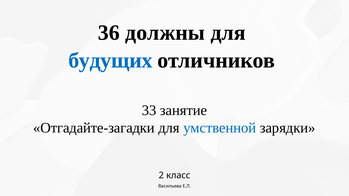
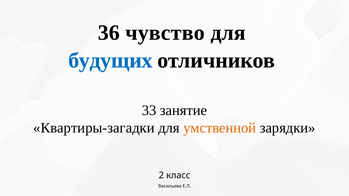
должны: должны -> чувство
Отгадайте-загадки: Отгадайте-загадки -> Квартиры-загадки
умственной colour: blue -> orange
